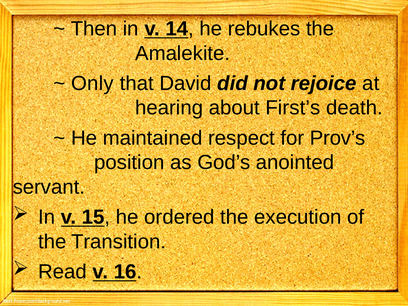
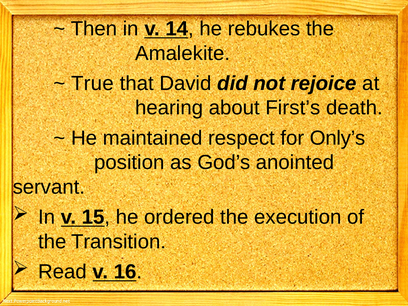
Only: Only -> True
Prov’s: Prov’s -> Only’s
